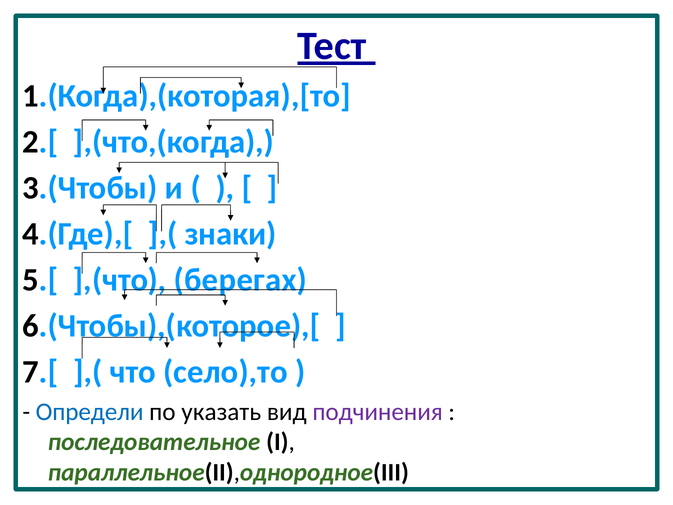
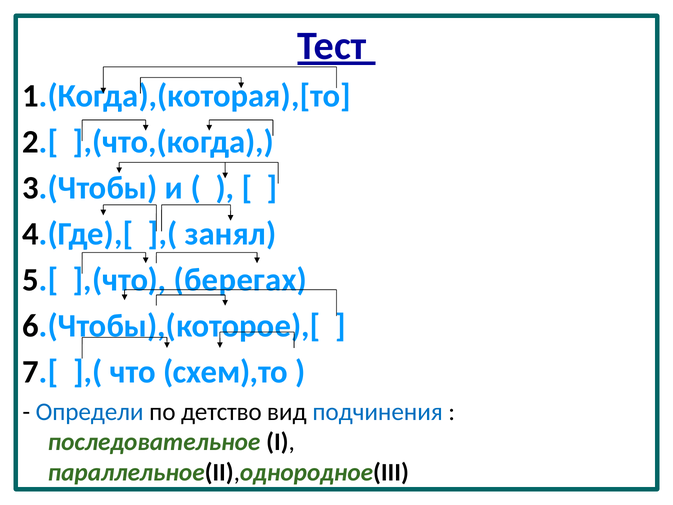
знаки: знаки -> занял
село),то: село),то -> схем),то
указать: указать -> детство
подчинения colour: purple -> blue
